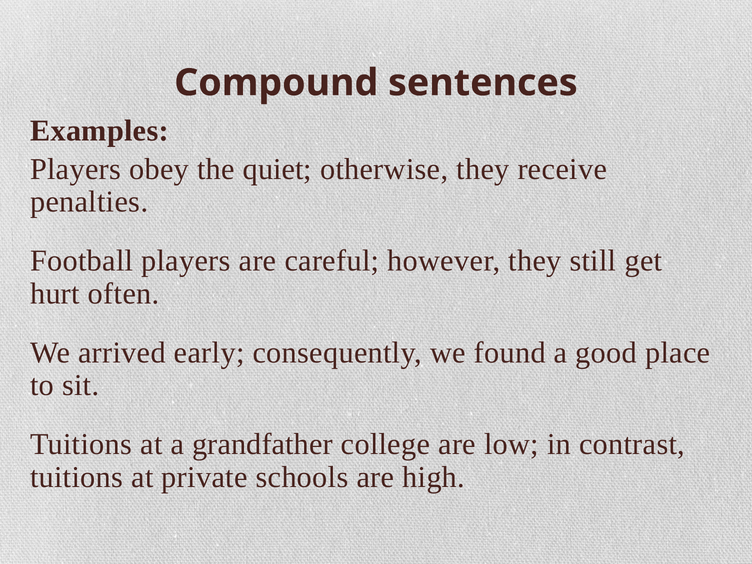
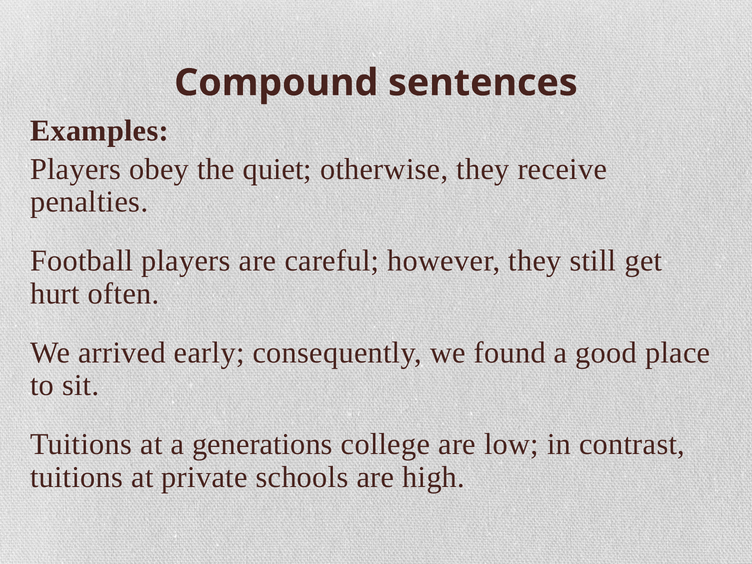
grandfather: grandfather -> generations
